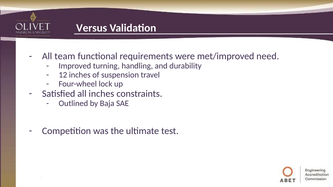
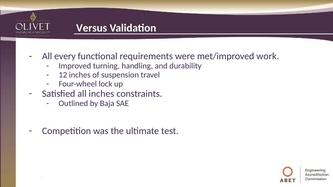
team: team -> every
need: need -> work
